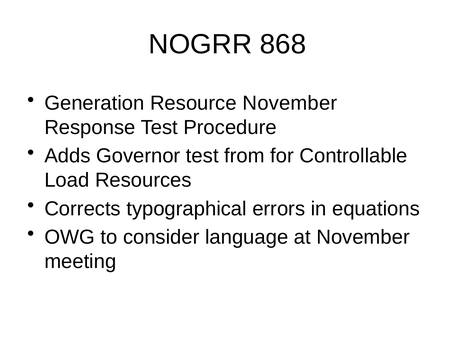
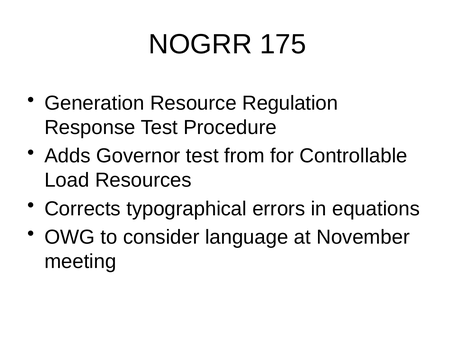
868: 868 -> 175
Resource November: November -> Regulation
